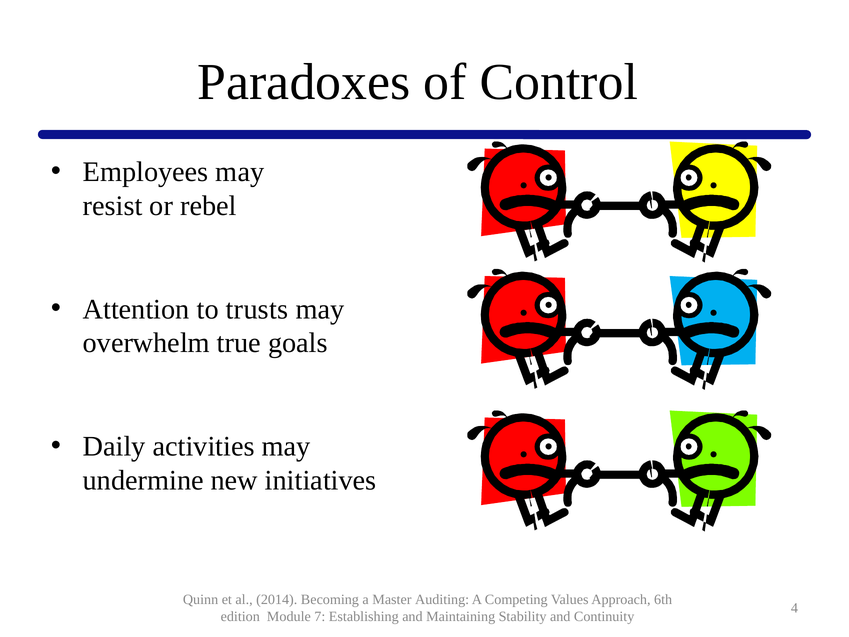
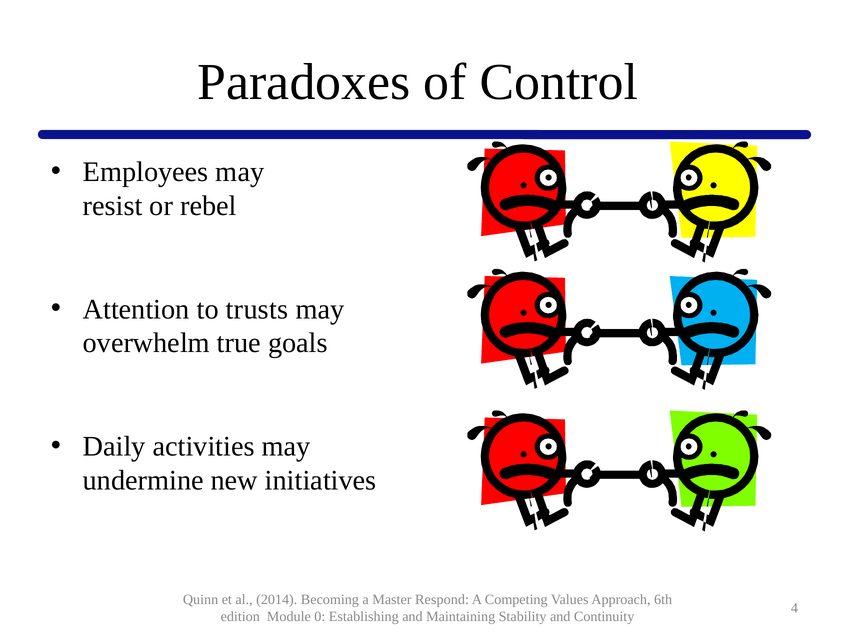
Auditing: Auditing -> Respond
7: 7 -> 0
